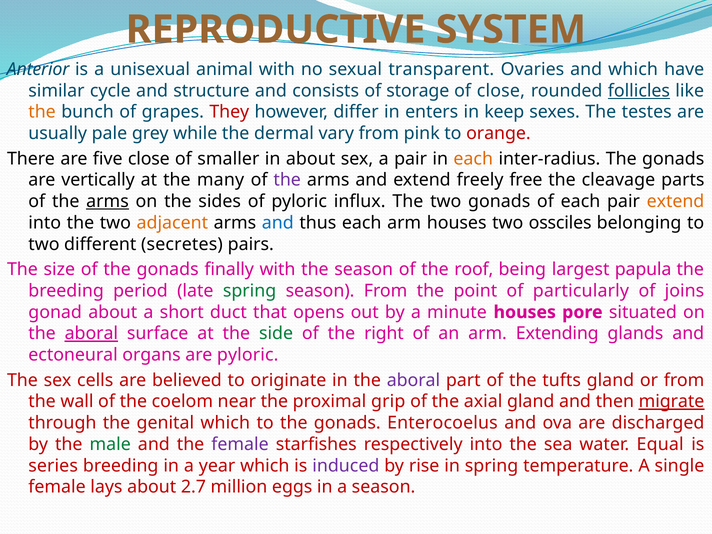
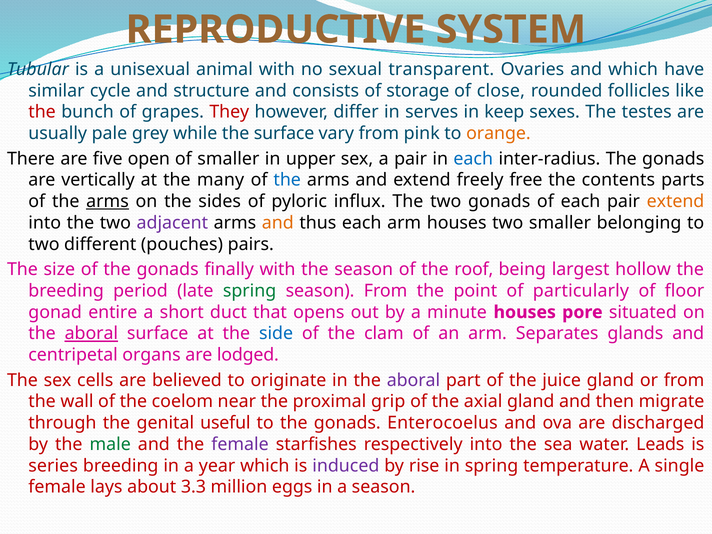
Anterior: Anterior -> Tubular
follicles underline: present -> none
the at (42, 112) colour: orange -> red
enters: enters -> serves
the dermal: dermal -> surface
orange colour: red -> orange
five close: close -> open
in about: about -> upper
each at (473, 159) colour: orange -> blue
the at (287, 180) colour: purple -> blue
cleavage: cleavage -> contents
adjacent colour: orange -> purple
and at (278, 223) colour: blue -> orange
two ossciles: ossciles -> smaller
secretes: secretes -> pouches
papula: papula -> hollow
joins: joins -> floor
gonad about: about -> entire
side colour: green -> blue
right: right -> clam
Extending: Extending -> Separates
ectoneural: ectoneural -> centripetal
are pyloric: pyloric -> lodged
tufts: tufts -> juice
migrate underline: present -> none
genital which: which -> useful
Equal: Equal -> Leads
2.7: 2.7 -> 3.3
